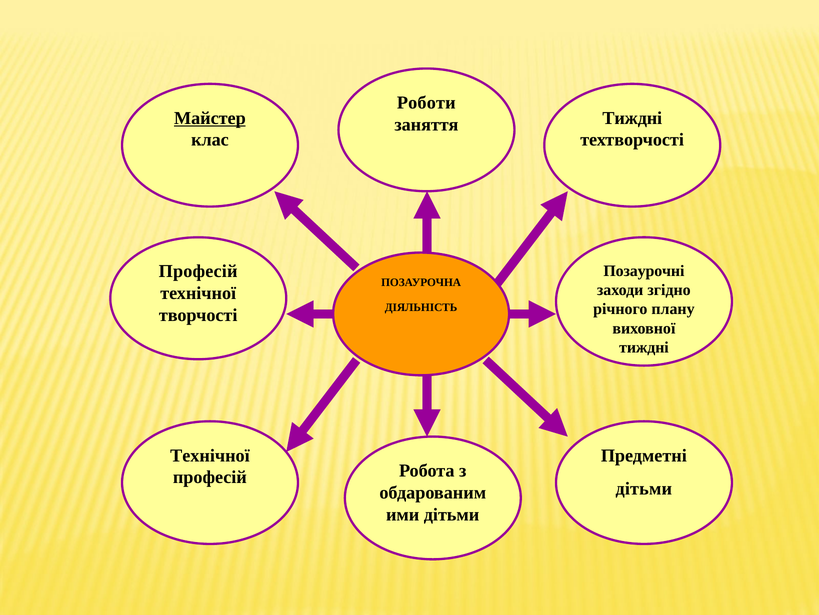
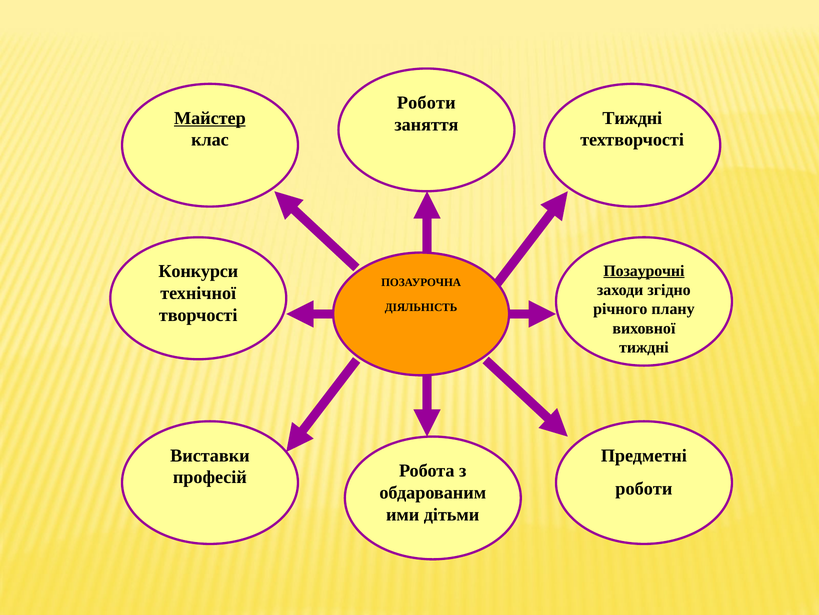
Професій at (198, 271): Професій -> Конкурси
Позаурочні underline: none -> present
Технічної at (210, 455): Технічної -> Виставки
дітьми at (644, 488): дітьми -> роботи
